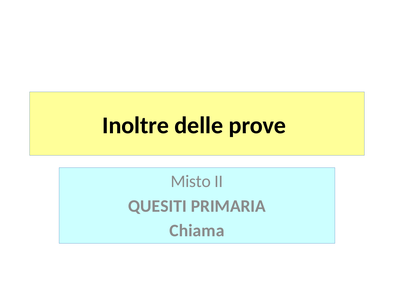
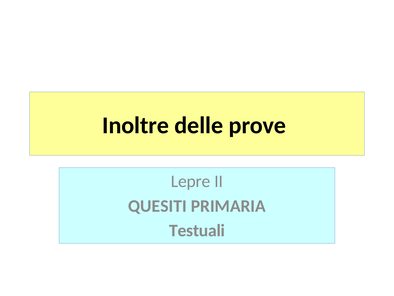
Misto: Misto -> Lepre
Chiama: Chiama -> Testuali
